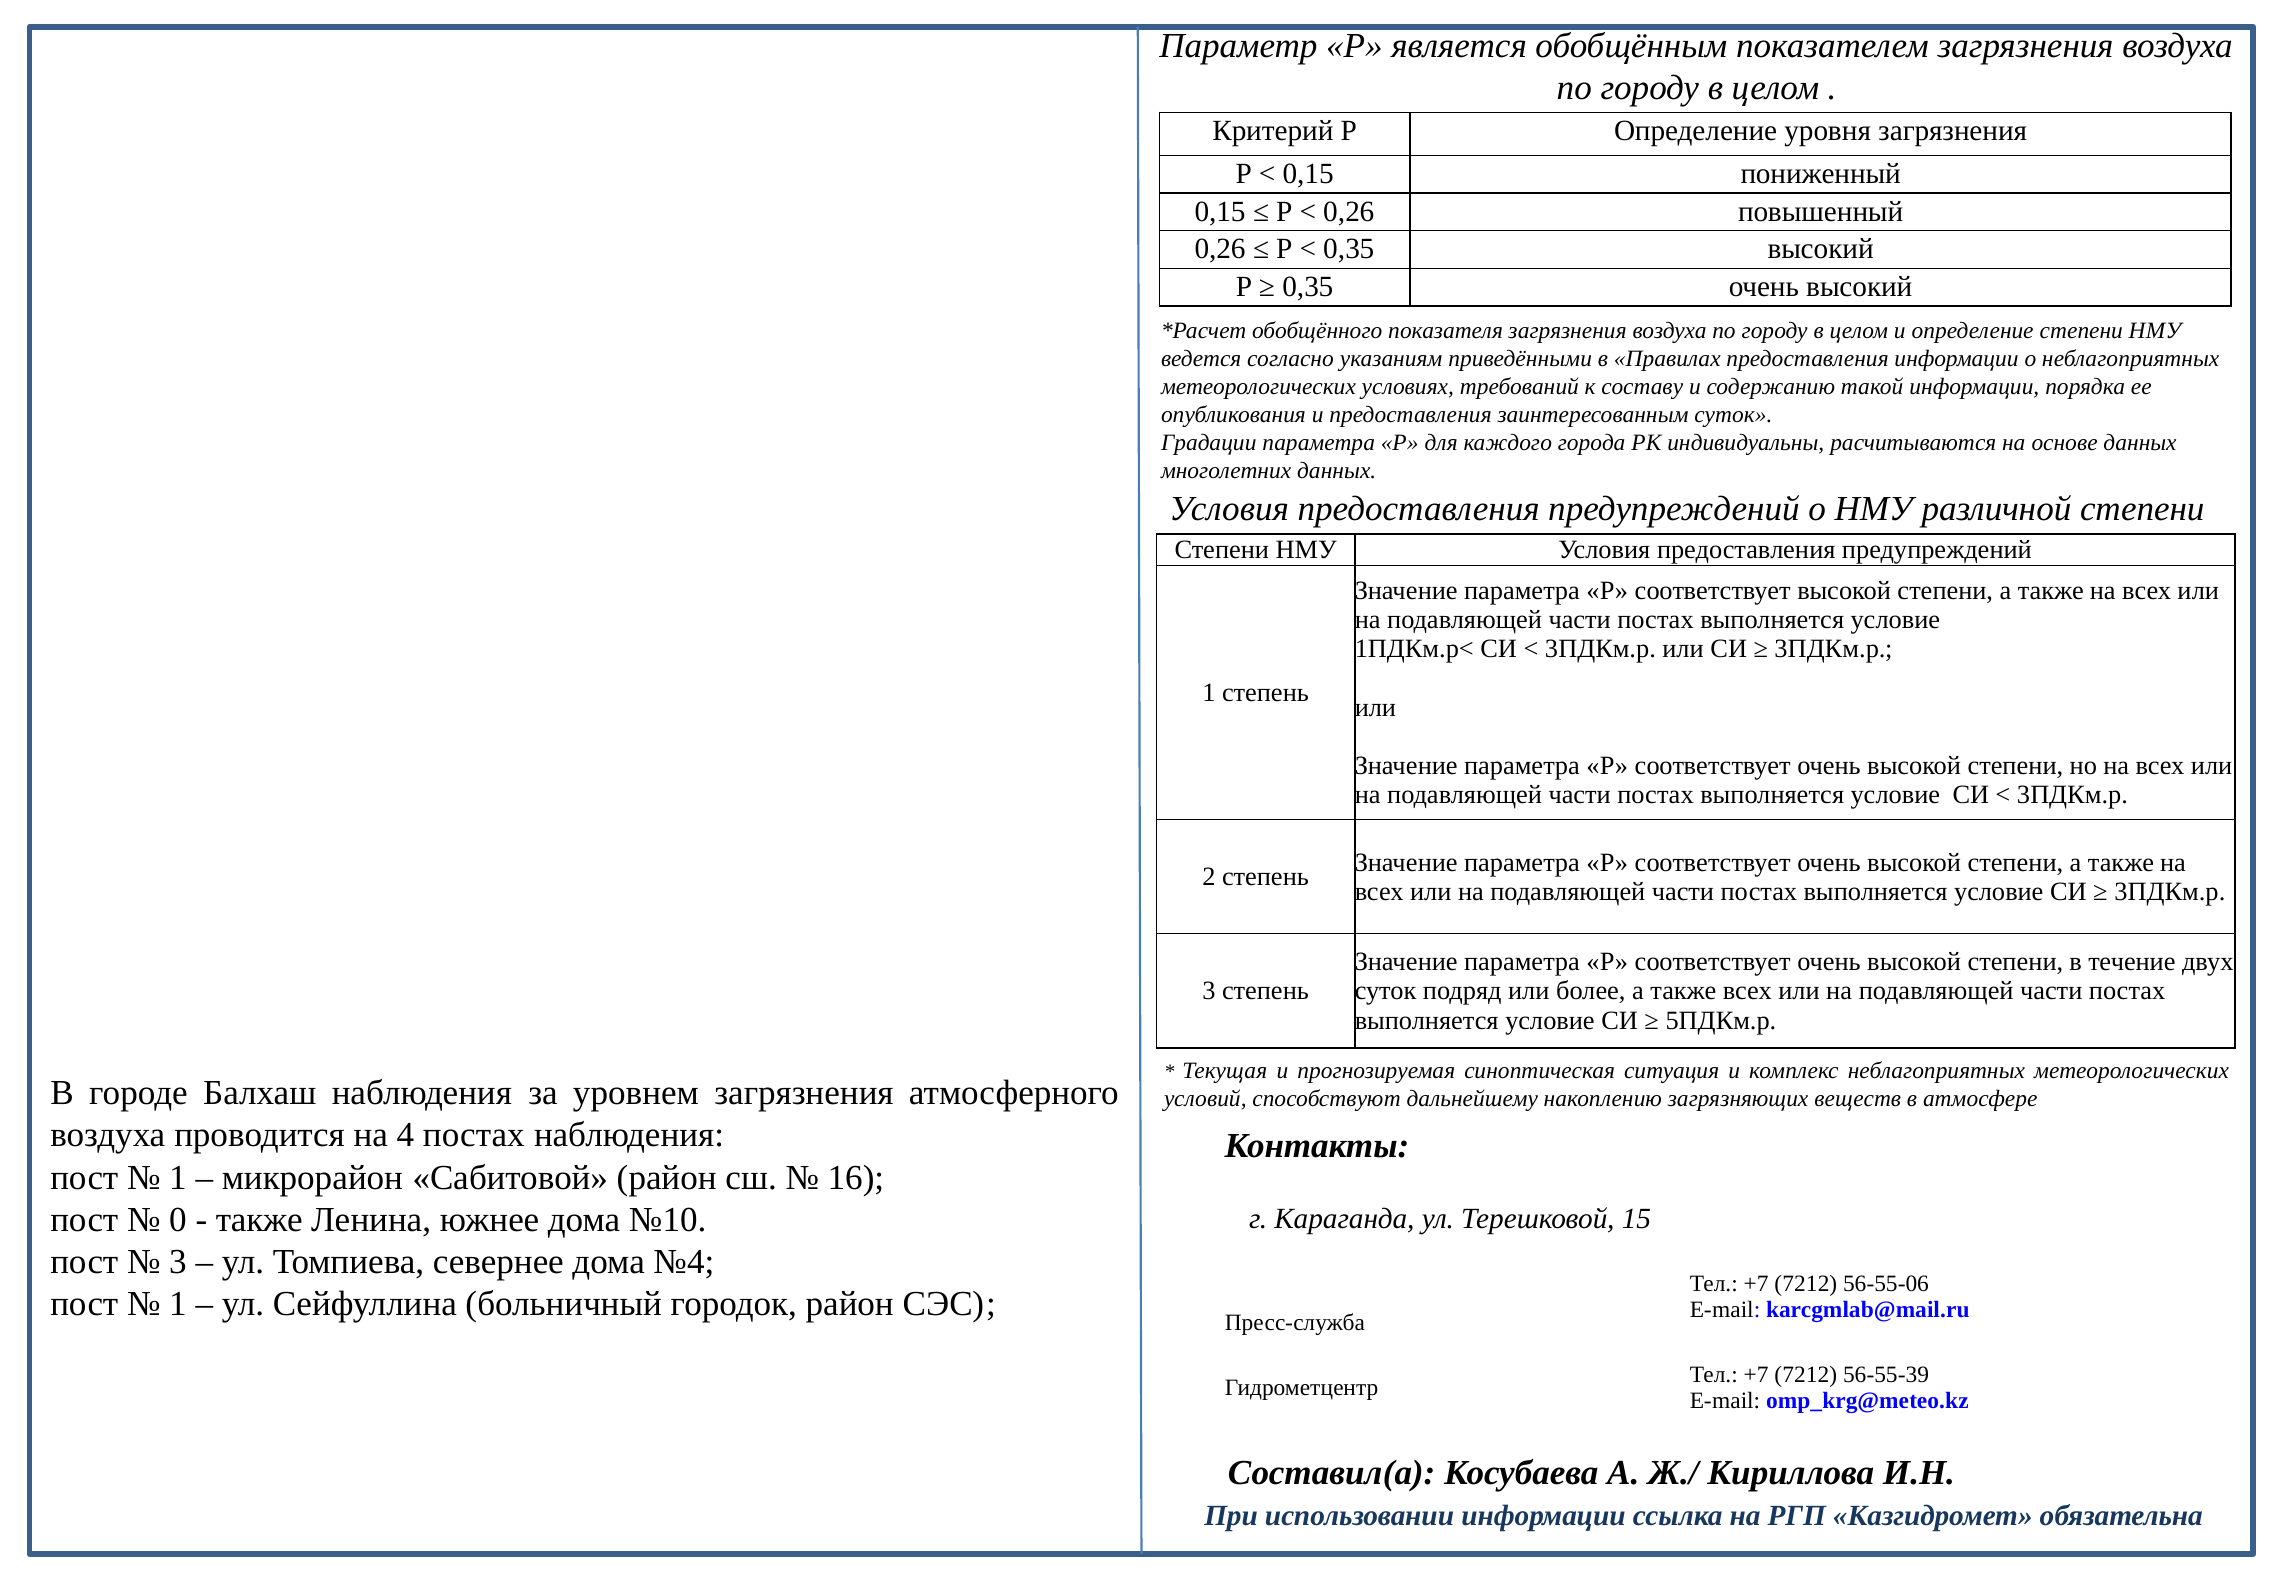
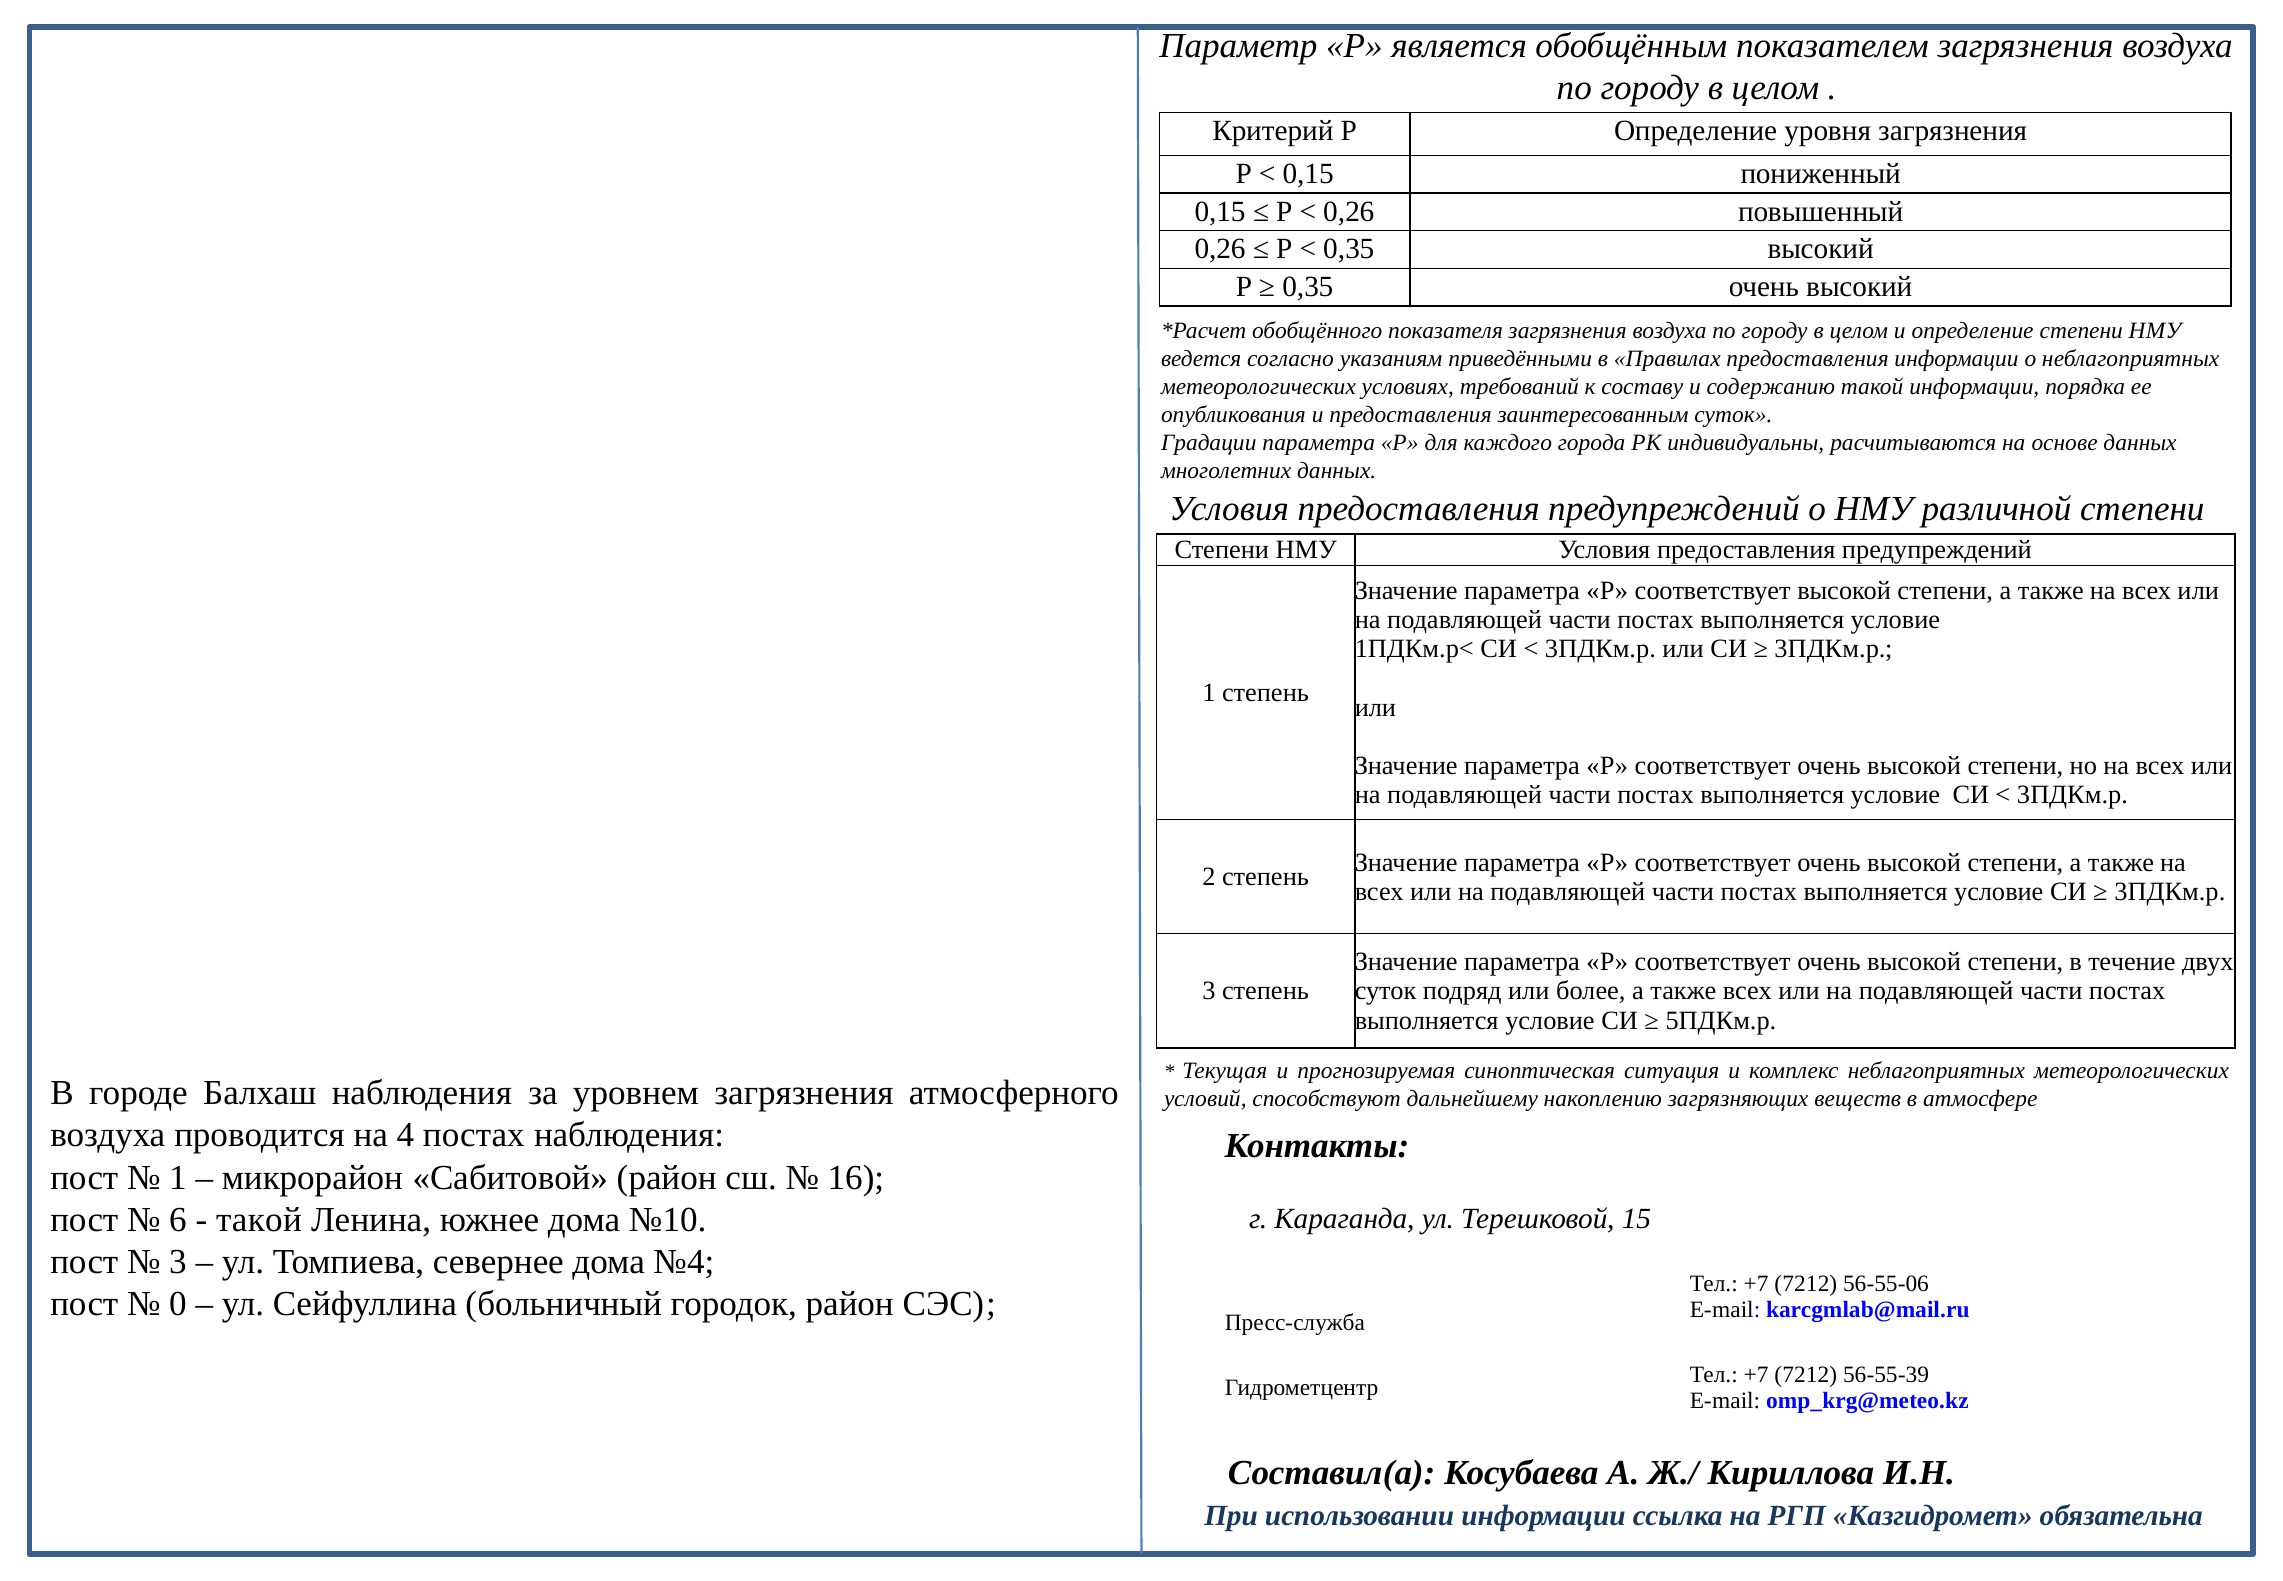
0: 0 -> 6
также at (259, 1219): также -> такой
1 at (178, 1304): 1 -> 0
